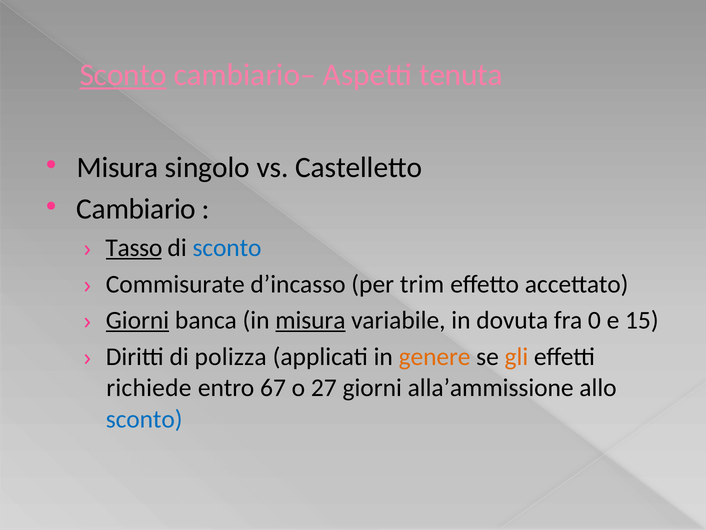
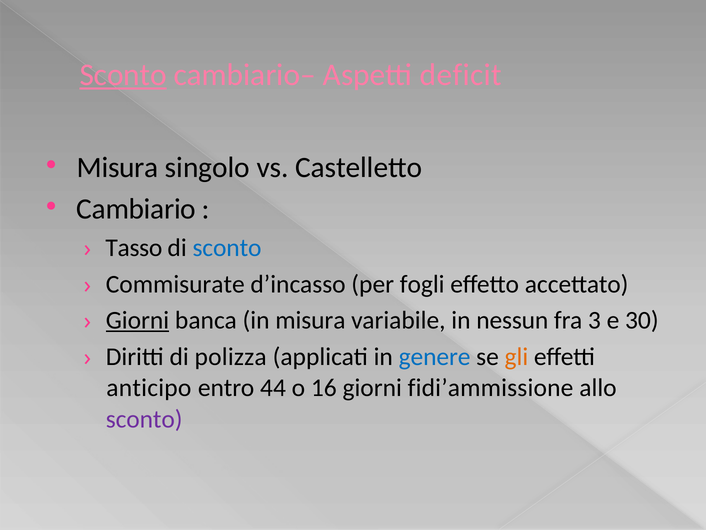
tenuta: tenuta -> deficit
Tasso underline: present -> none
trim: trim -> fogli
misura at (310, 320) underline: present -> none
dovuta: dovuta -> nessun
0: 0 -> 3
15: 15 -> 30
genere colour: orange -> blue
richiede: richiede -> anticipo
67: 67 -> 44
27: 27 -> 16
alla’ammissione: alla’ammissione -> fidi’ammissione
sconto at (144, 419) colour: blue -> purple
